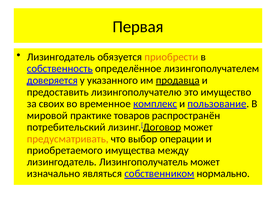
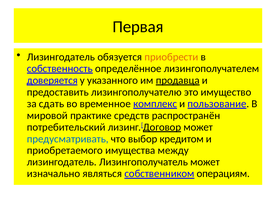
своих: своих -> сдать
товаров: товаров -> средств
предусматривать colour: orange -> blue
операции: операции -> кредитом
нормально: нормально -> операциям
